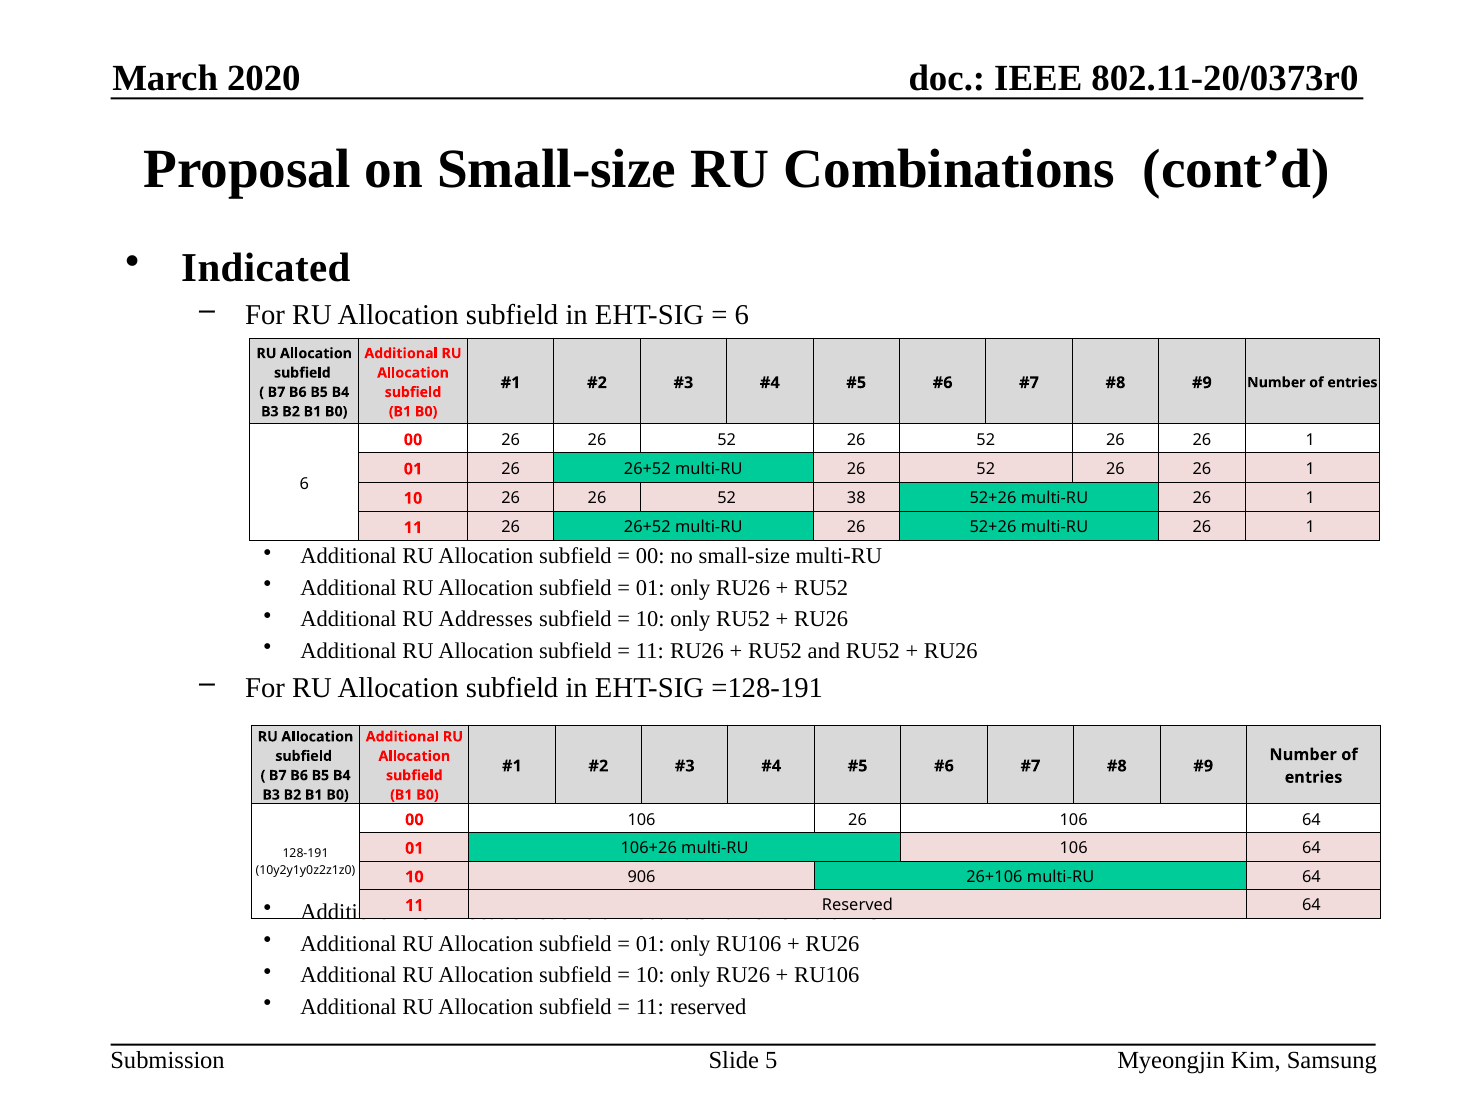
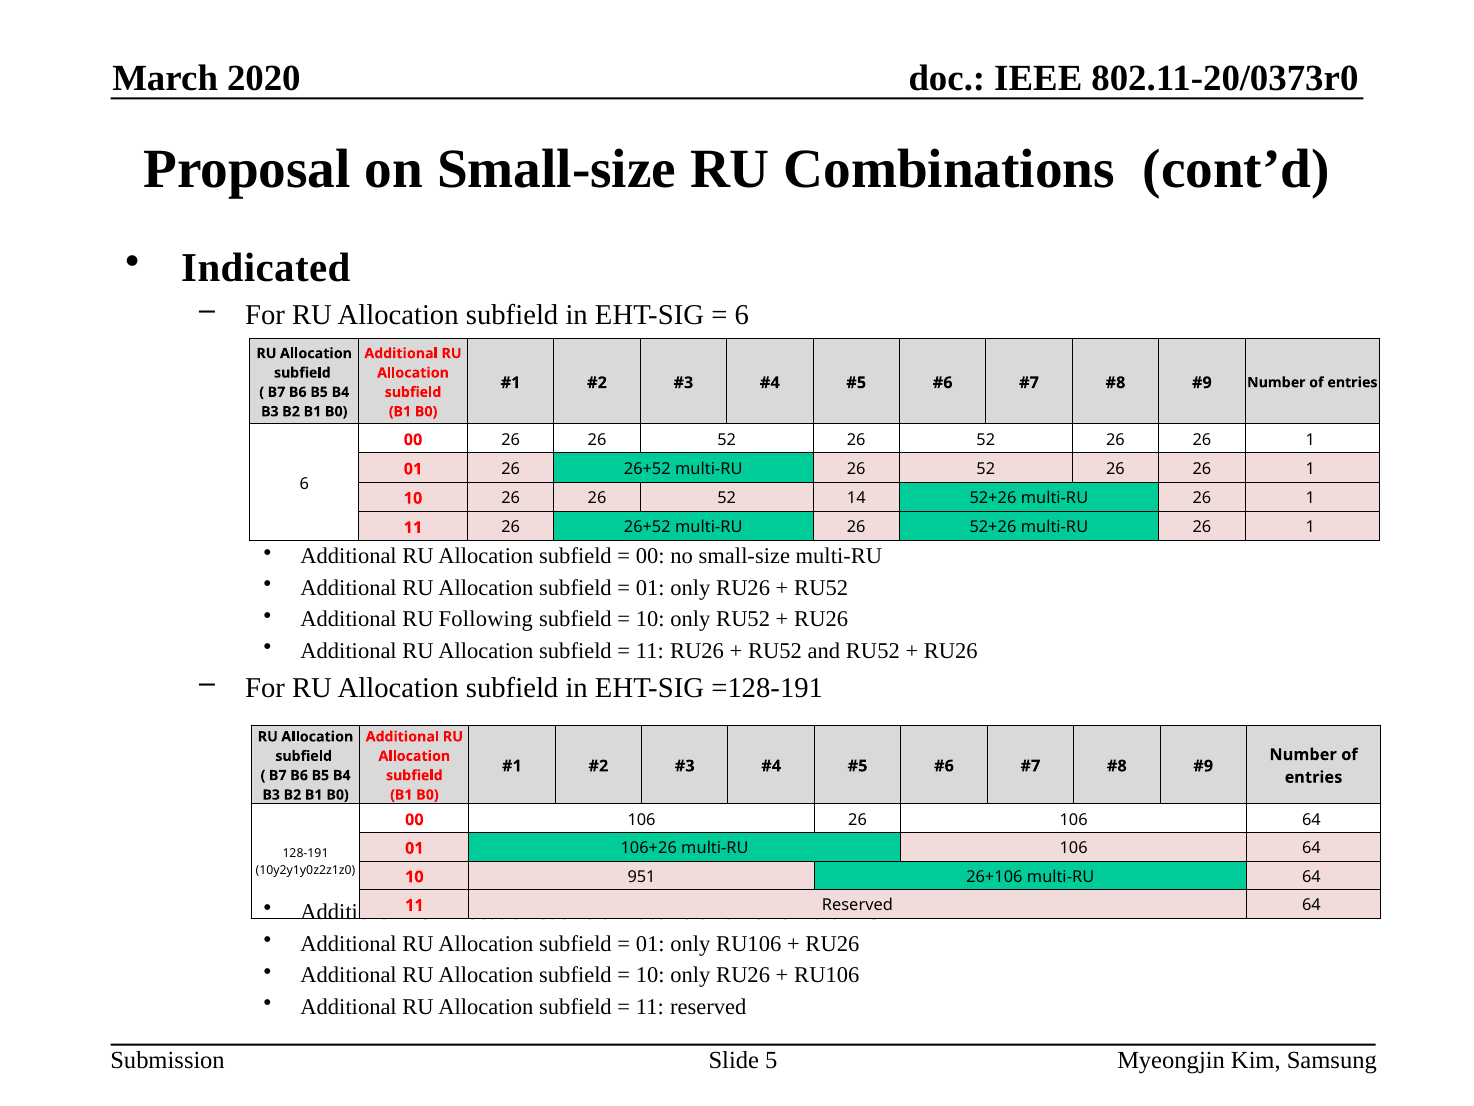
38: 38 -> 14
Addresses: Addresses -> Following
906: 906 -> 951
